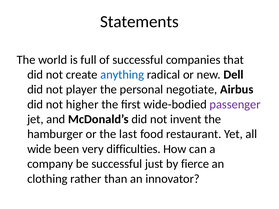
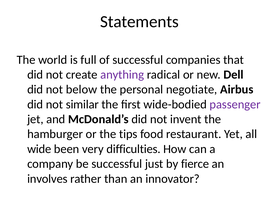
anything colour: blue -> purple
player: player -> below
higher: higher -> similar
last: last -> tips
clothing: clothing -> involves
